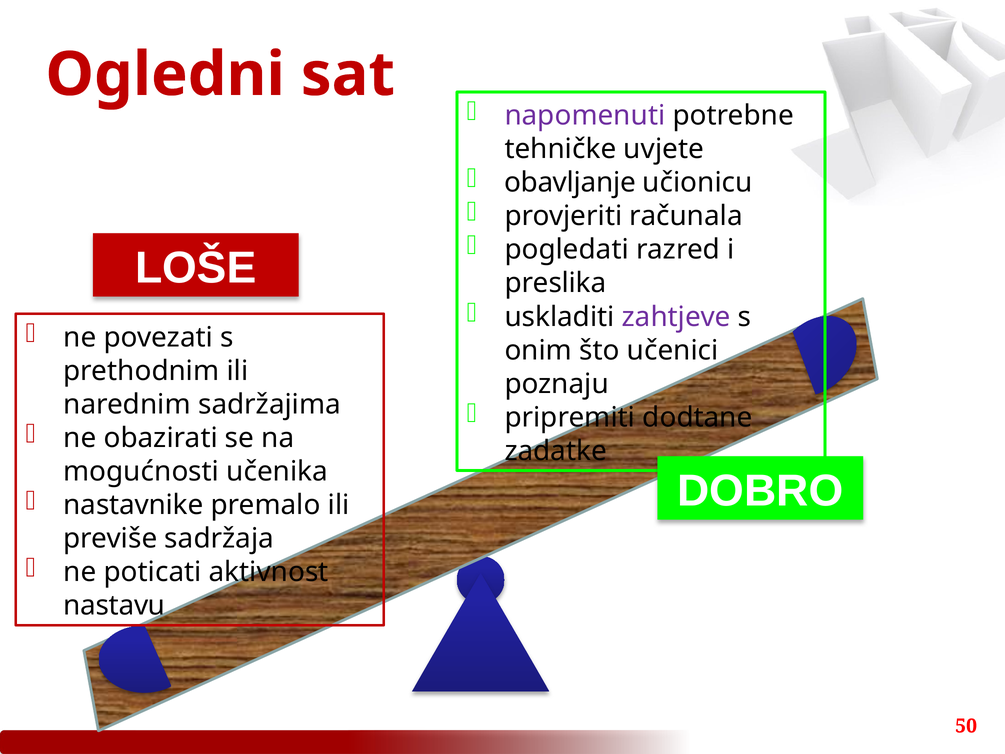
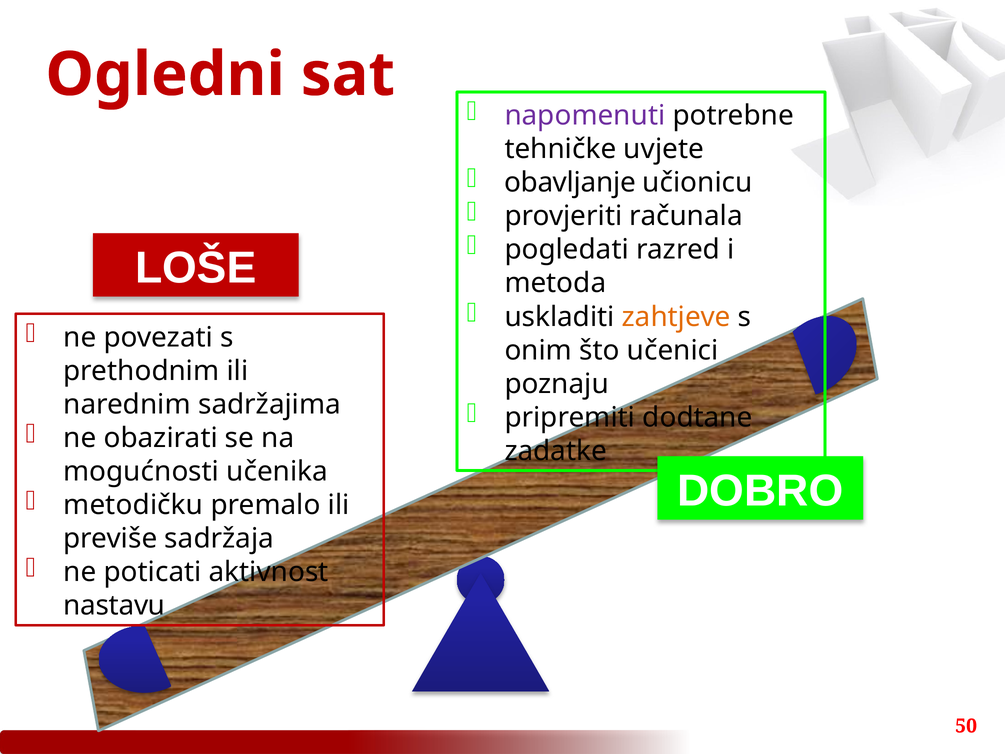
preslika: preslika -> metoda
zahtjeve colour: purple -> orange
nastavnike: nastavnike -> metodičku
